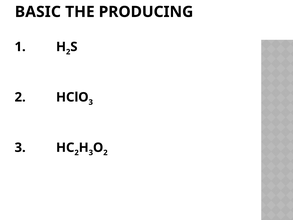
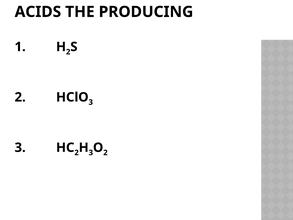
BASIC: BASIC -> ACIDS
